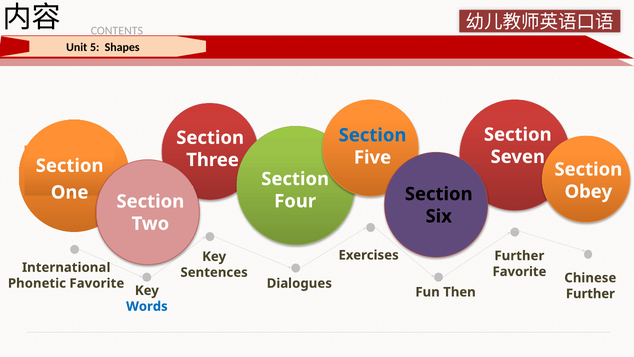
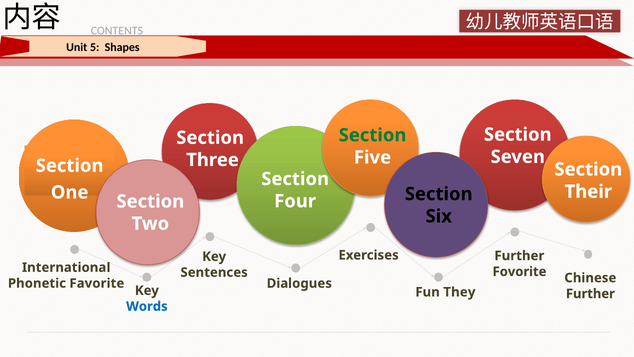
Section at (373, 135) colour: blue -> green
Obey: Obey -> Their
Favorite at (519, 271): Favorite -> Fovorite
Then: Then -> They
